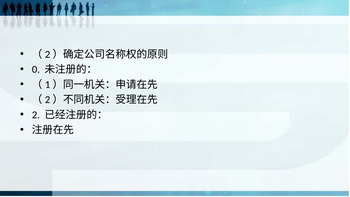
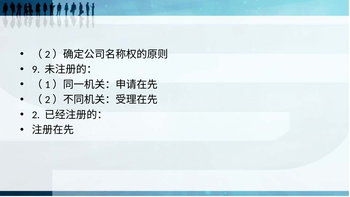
0: 0 -> 9
